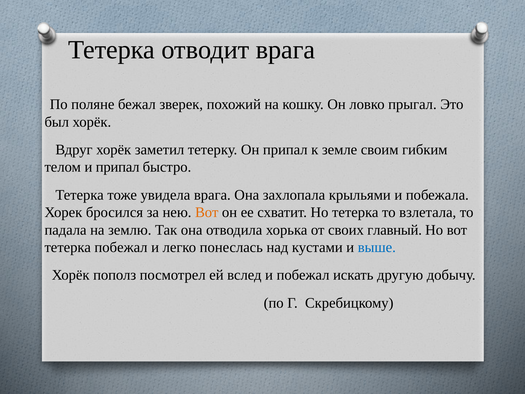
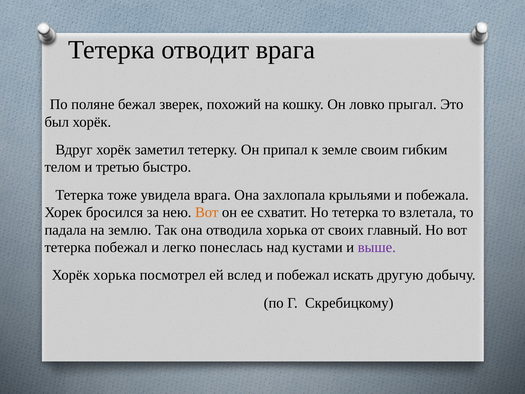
и припал: припал -> третью
выше colour: blue -> purple
Хорёк пополз: пополз -> хорька
